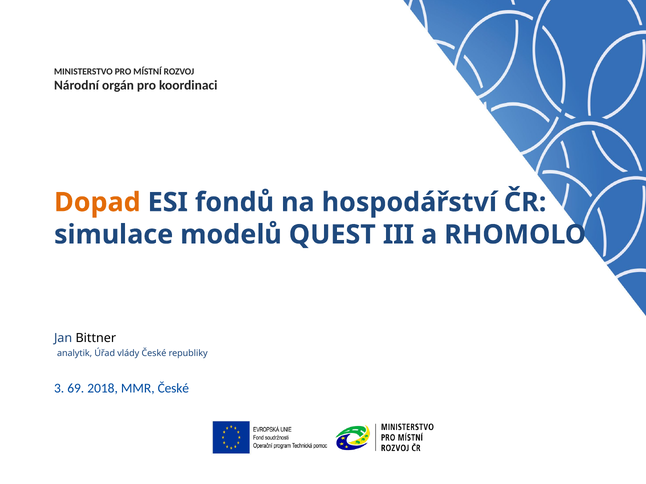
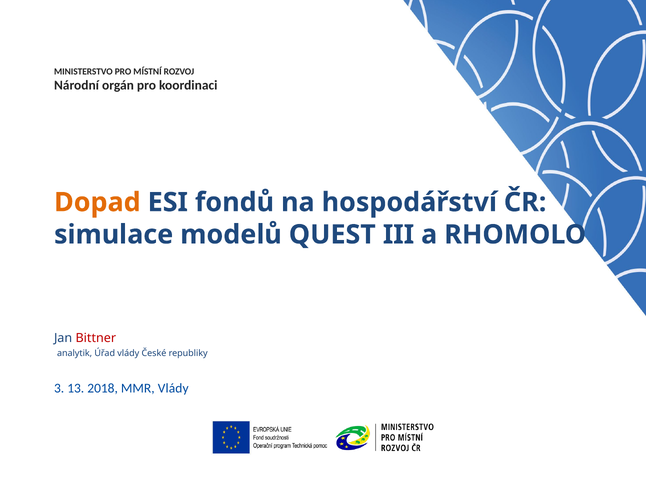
Bittner colour: black -> red
69: 69 -> 13
MMR České: České -> Vlády
